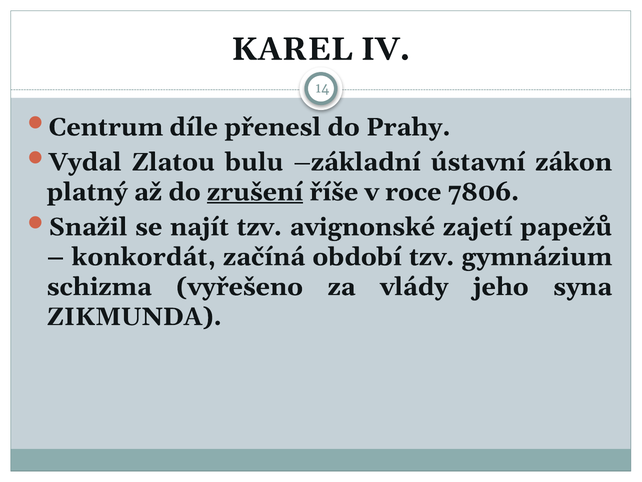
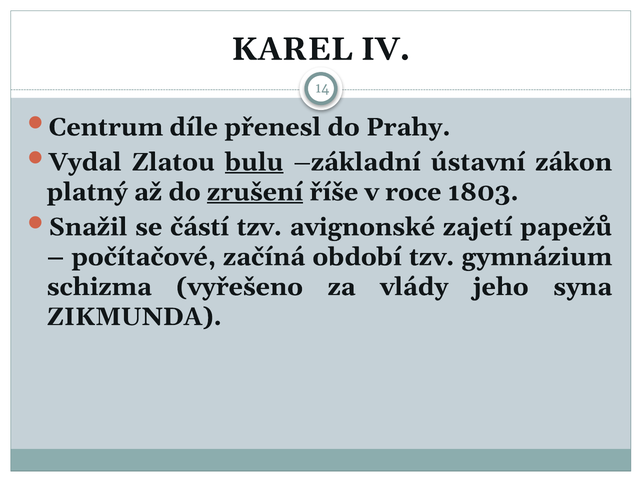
bulu underline: none -> present
7806: 7806 -> 1803
najít: najít -> částí
konkordát: konkordát -> počítačové
